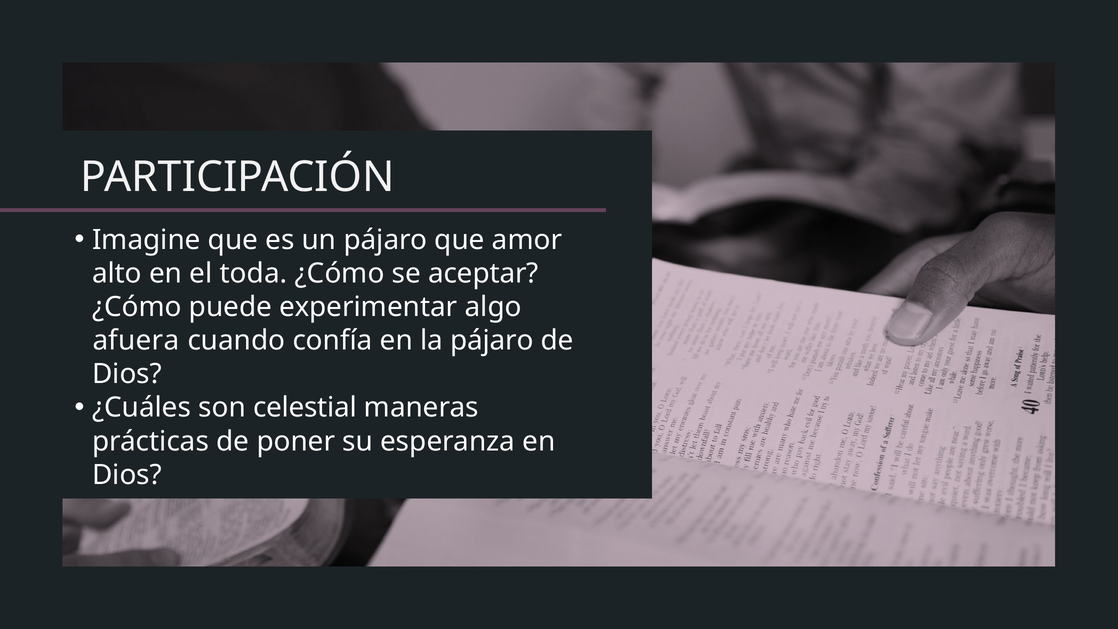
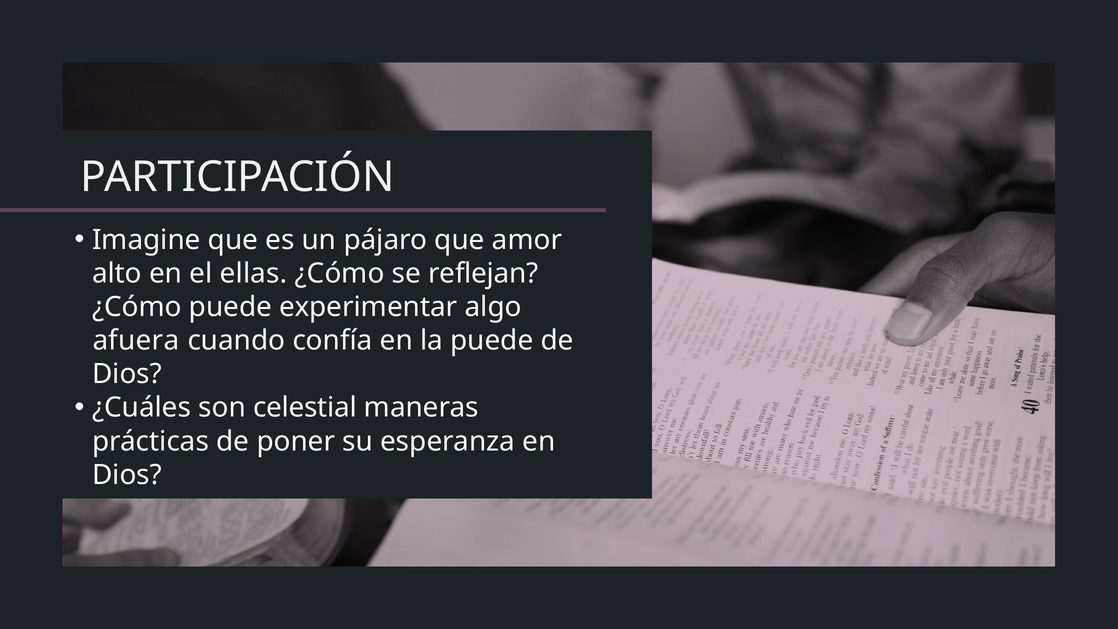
toda: toda -> ellas
aceptar: aceptar -> reflejan
la pájaro: pájaro -> puede
